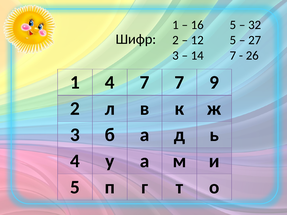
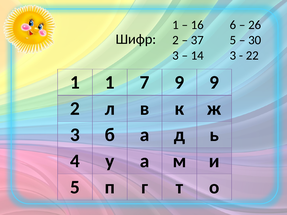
16 5: 5 -> 6
32: 32 -> 26
12: 12 -> 37
27: 27 -> 30
14 7: 7 -> 3
26: 26 -> 22
1 4: 4 -> 1
7 7: 7 -> 9
